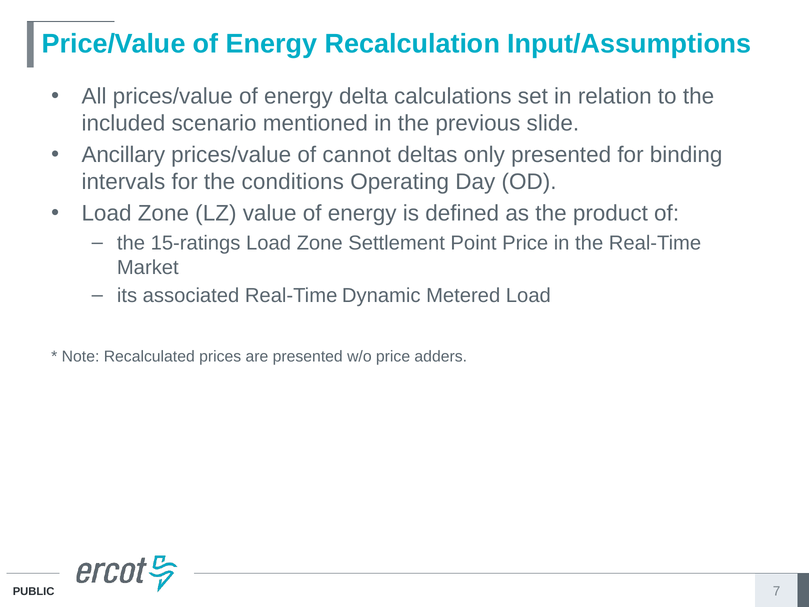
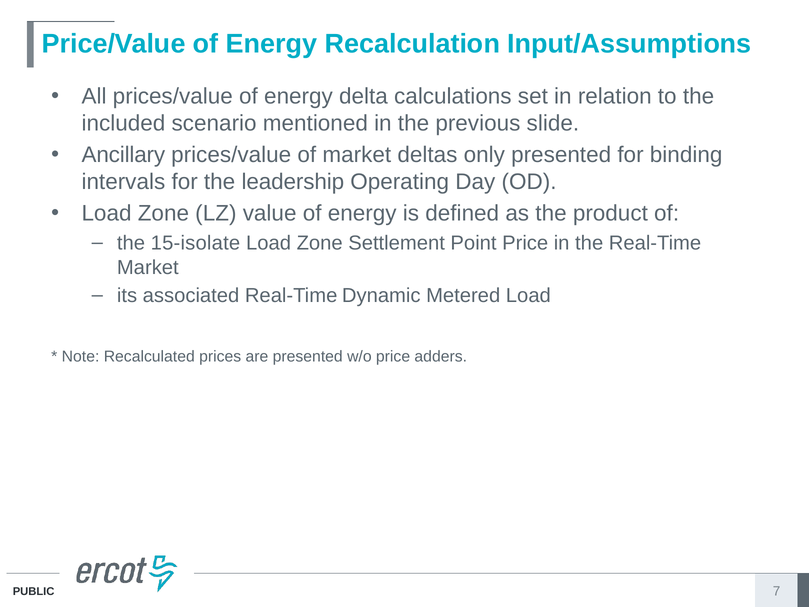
of cannot: cannot -> market
conditions: conditions -> leadership
15-ratings: 15-ratings -> 15-isolate
